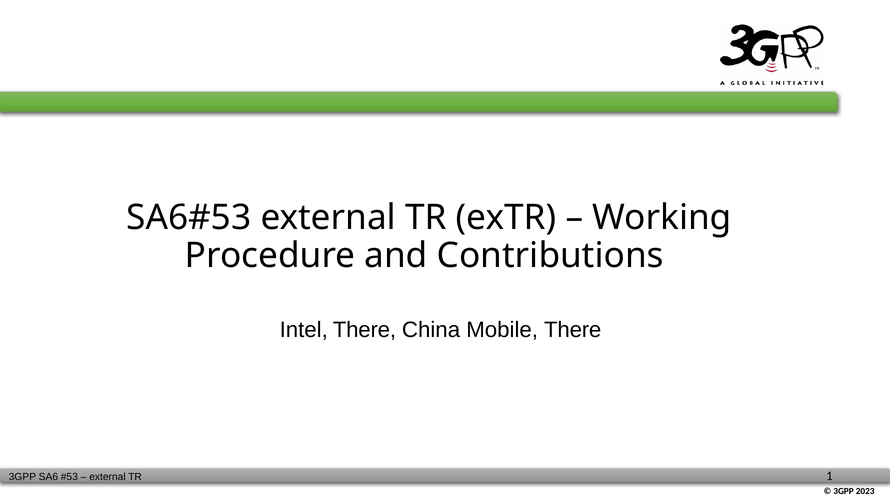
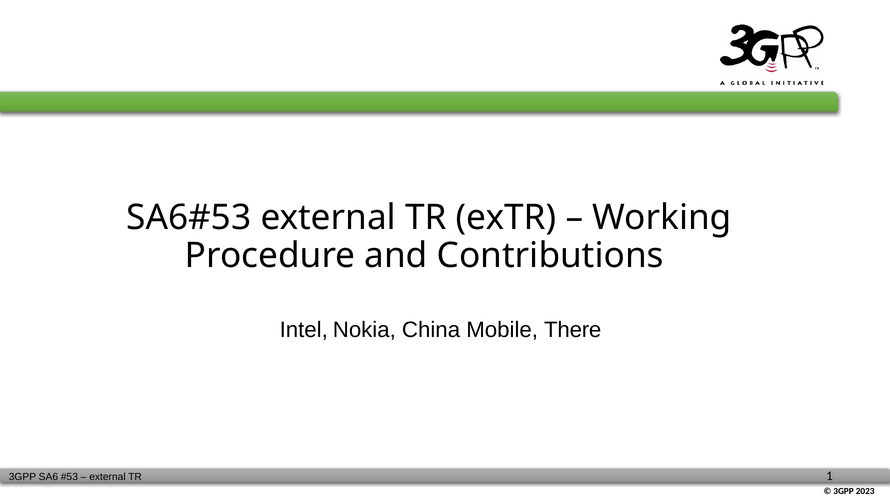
Intel There: There -> Nokia
